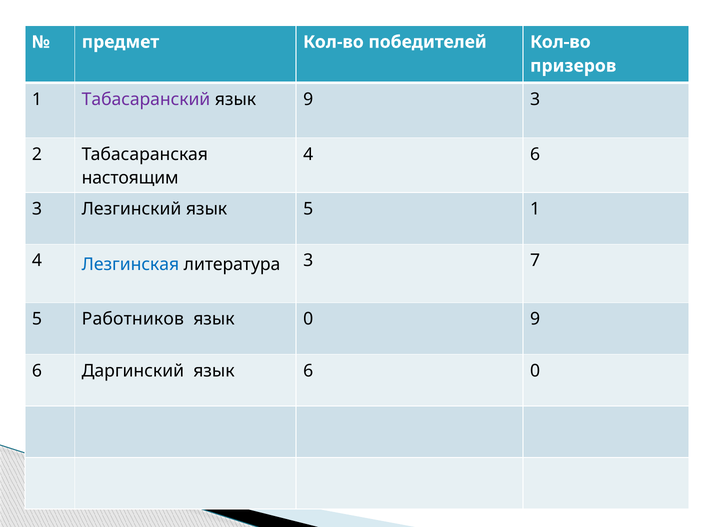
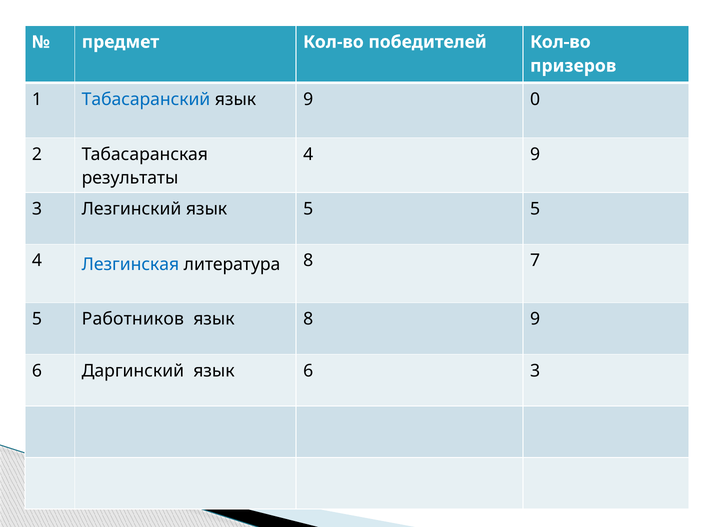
Табасаранский colour: purple -> blue
9 3: 3 -> 0
4 6: 6 -> 9
настоящим: настоящим -> результаты
5 1: 1 -> 5
литература 3: 3 -> 8
язык 0: 0 -> 8
6 0: 0 -> 3
